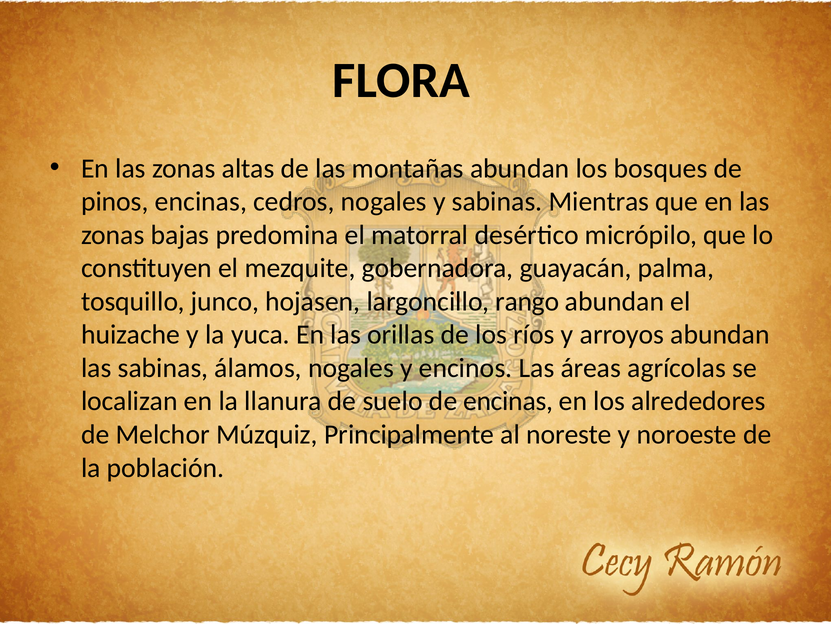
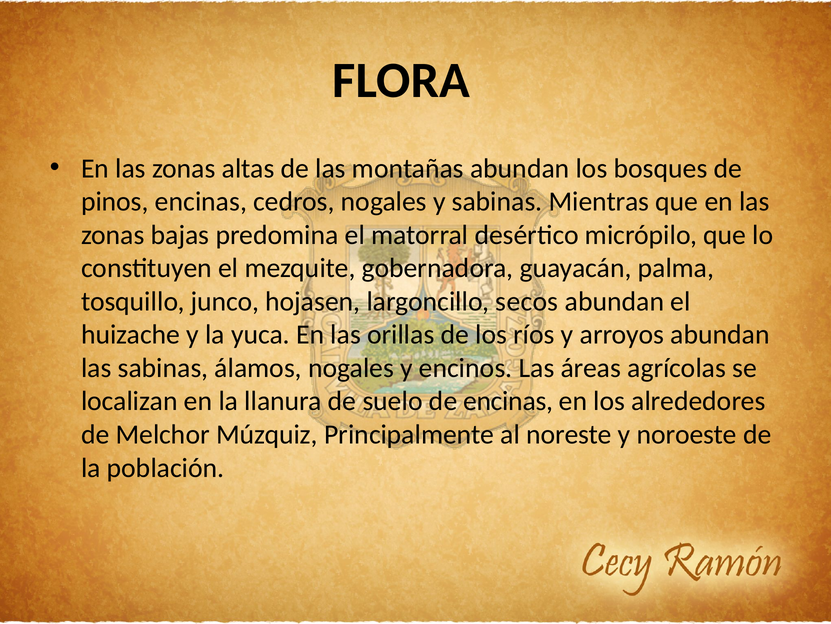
rango: rango -> secos
